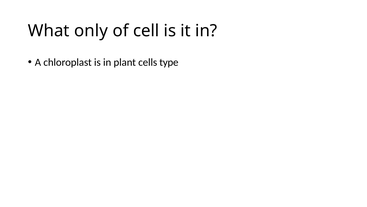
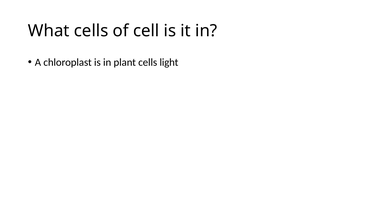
What only: only -> cells
type: type -> light
